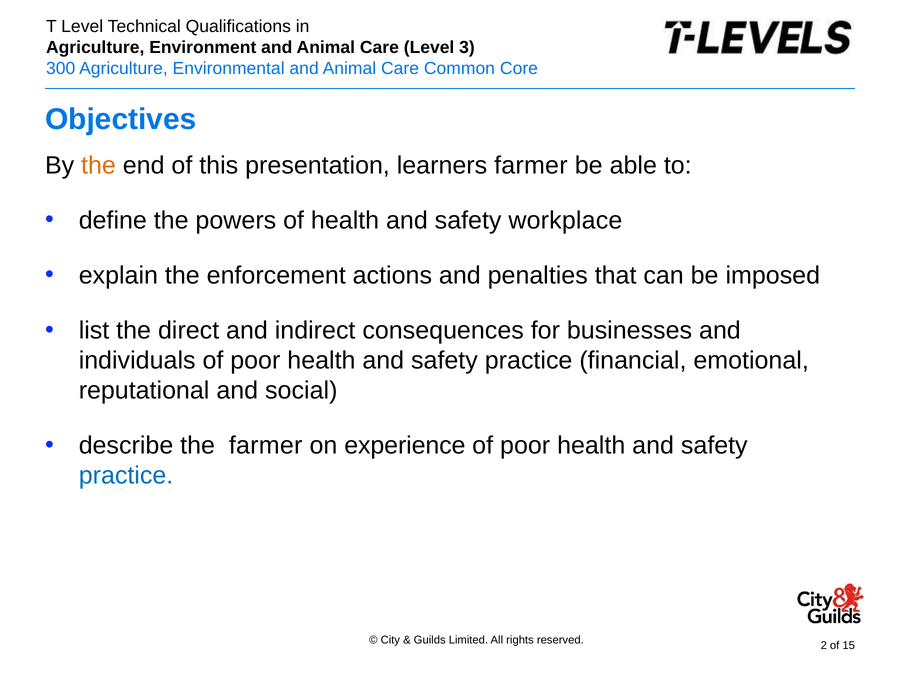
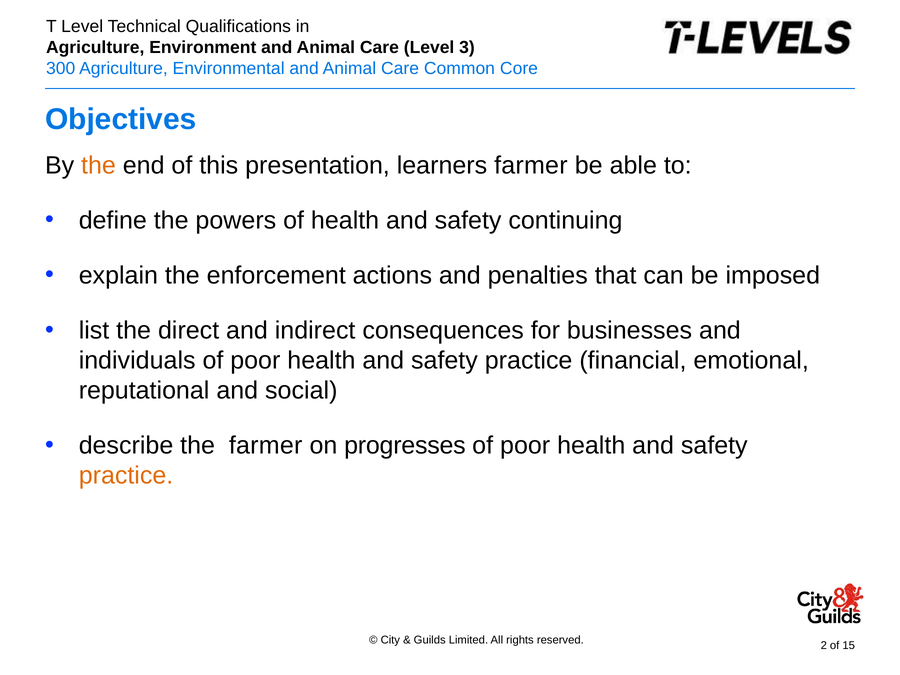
workplace: workplace -> continuing
experience: experience -> progresses
practice at (126, 476) colour: blue -> orange
